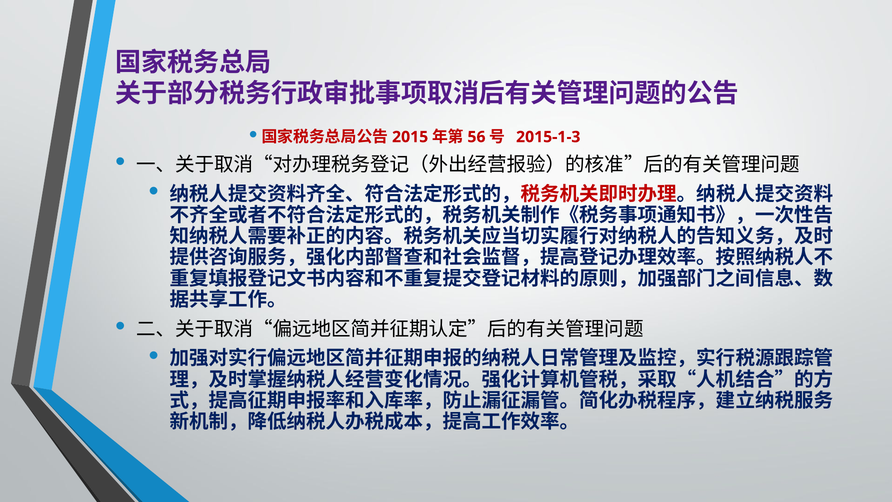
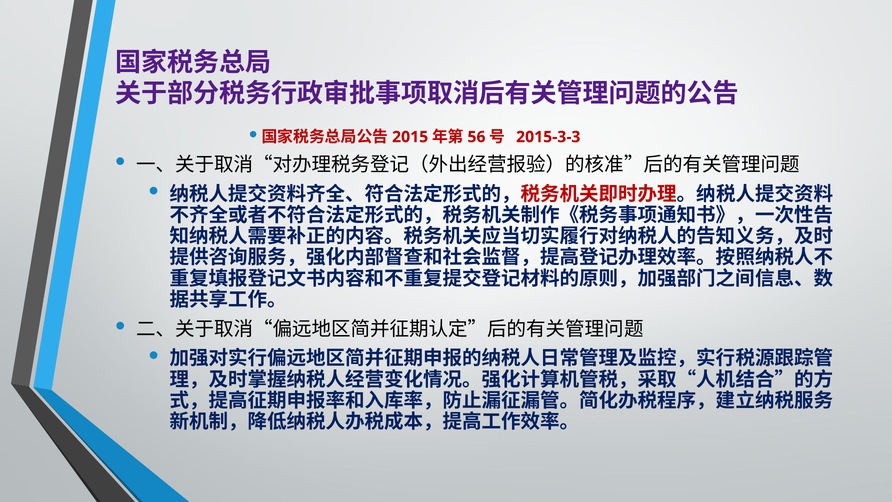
2015-1-3: 2015-1-3 -> 2015-3-3
